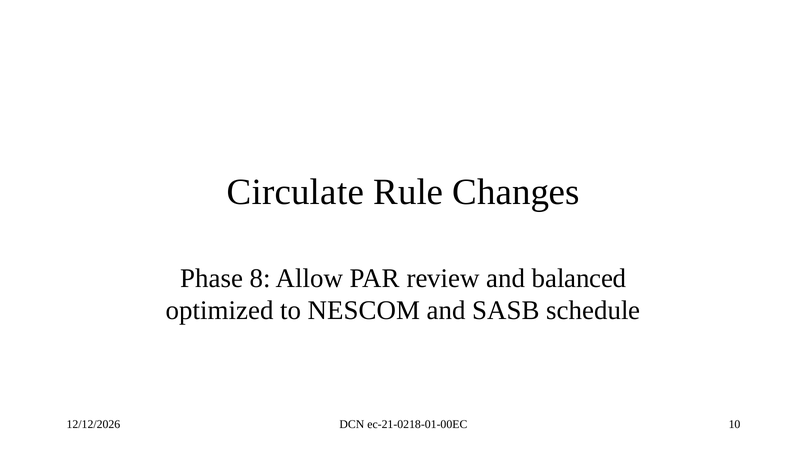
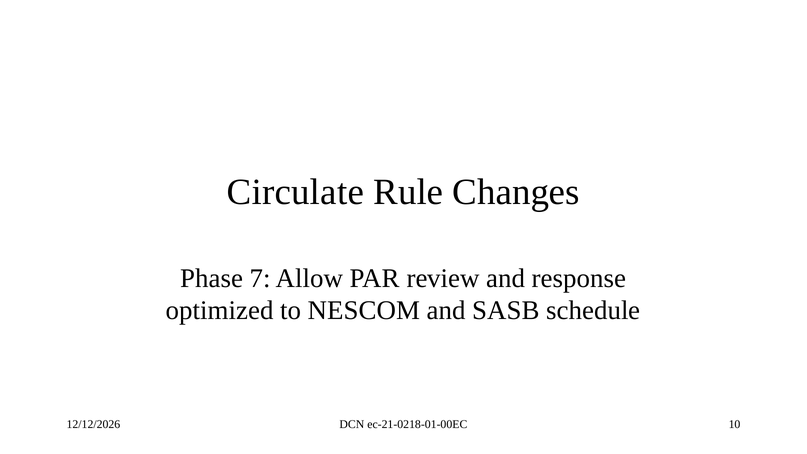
8: 8 -> 7
balanced: balanced -> response
